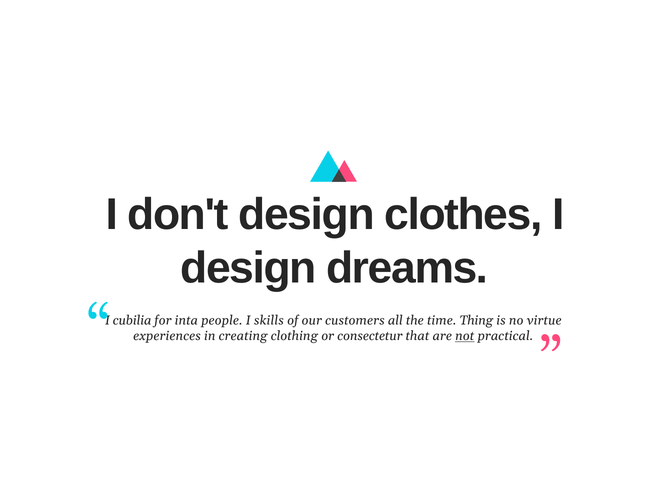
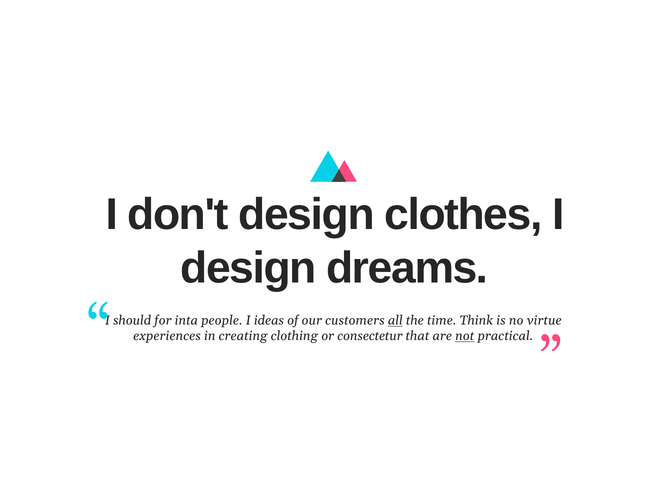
cubilia: cubilia -> should
skills: skills -> ideas
all underline: none -> present
Thing: Thing -> Think
